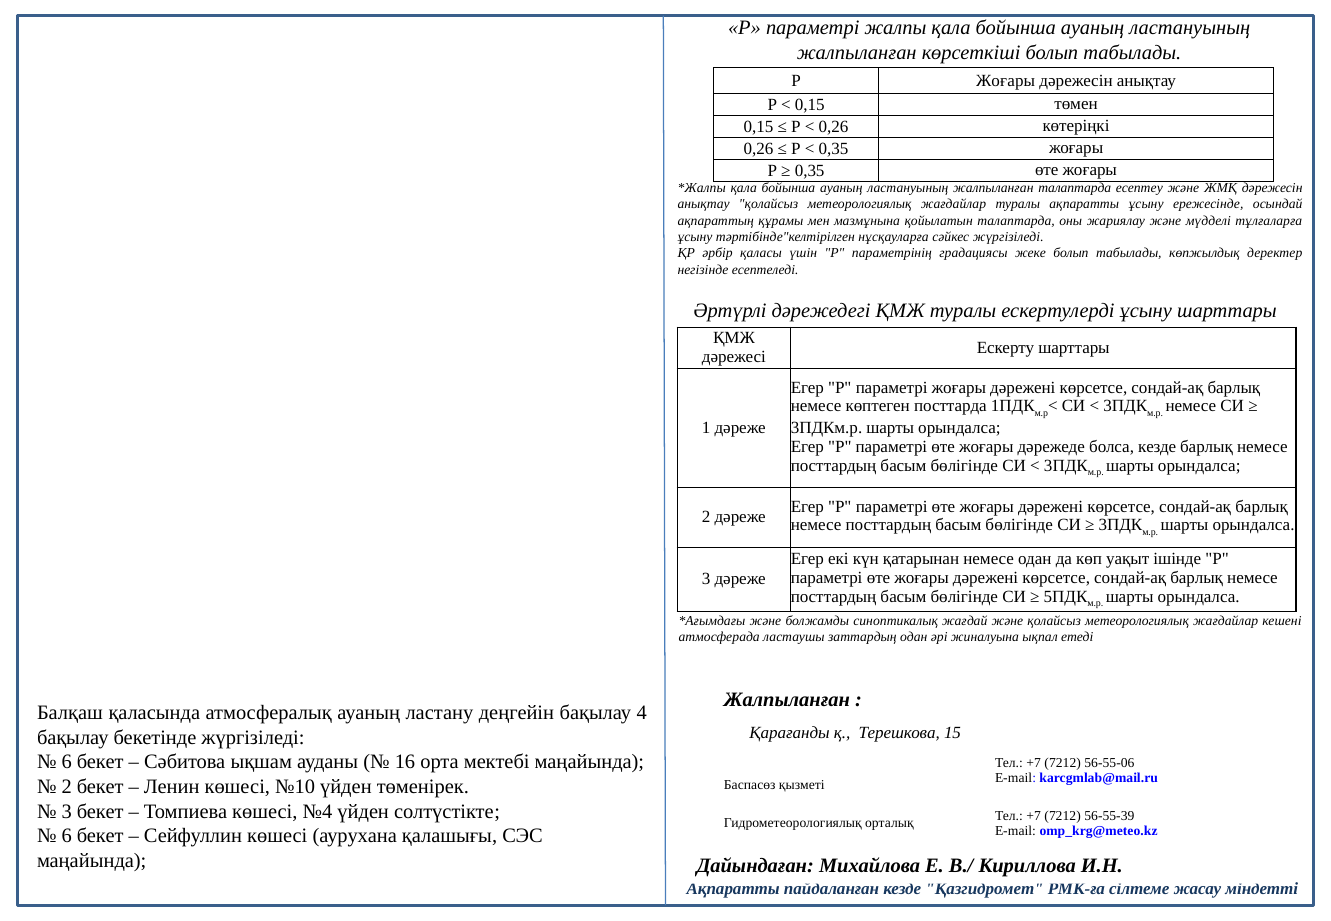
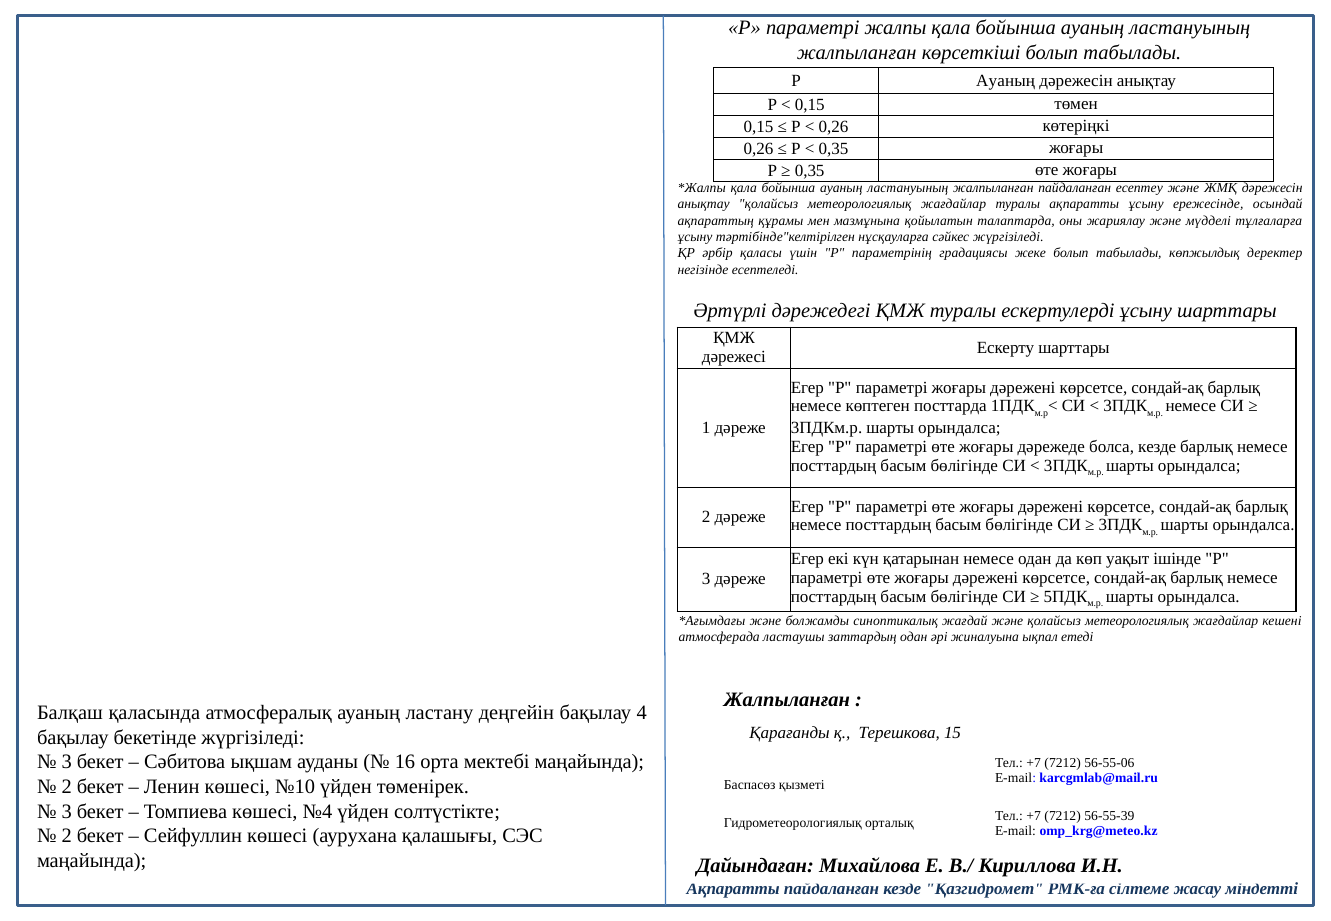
Р Жоғары: Жоғары -> Ауаның
жалпыланған талаптарда: талаптарда -> пайдаланған
6 at (67, 763): 6 -> 3
6 at (67, 836): 6 -> 2
